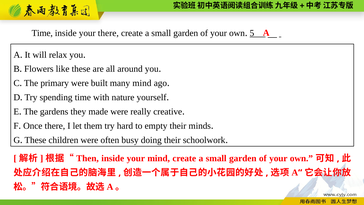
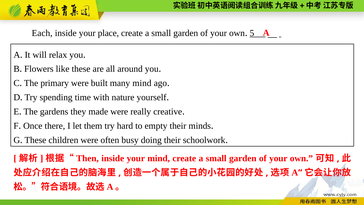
Time at (42, 33): Time -> Each
your there: there -> place
